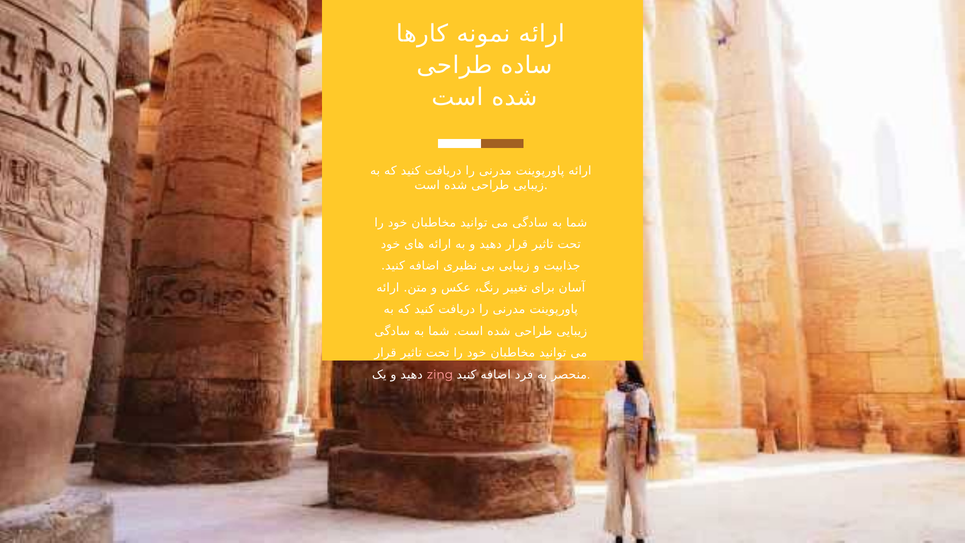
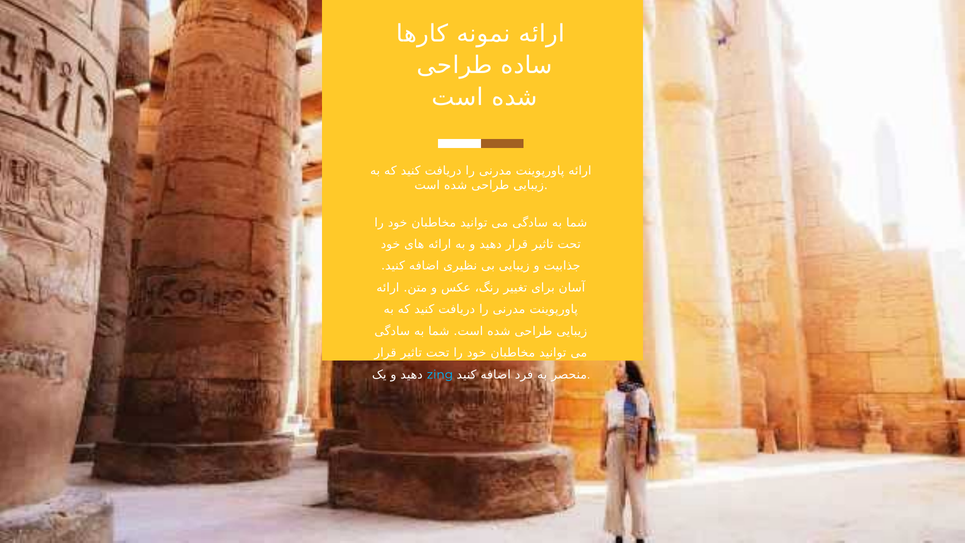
zing colour: pink -> light blue
